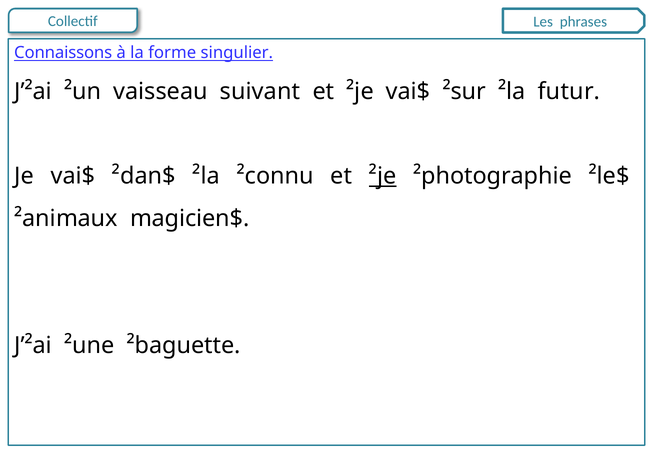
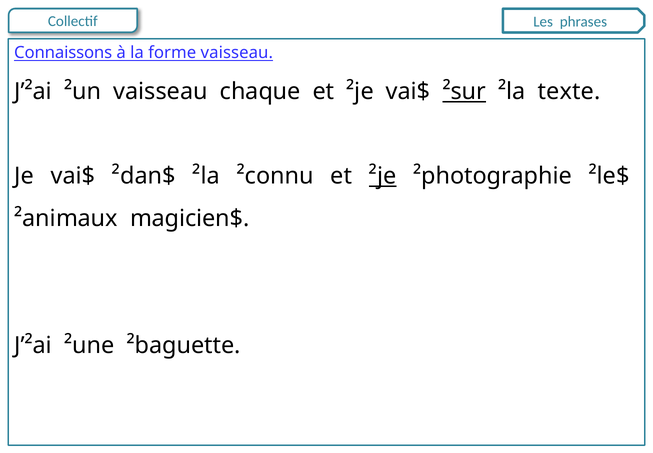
forme singulier: singulier -> vaisseau
suivant: suivant -> chaque
²sur underline: none -> present
futur: futur -> texte
